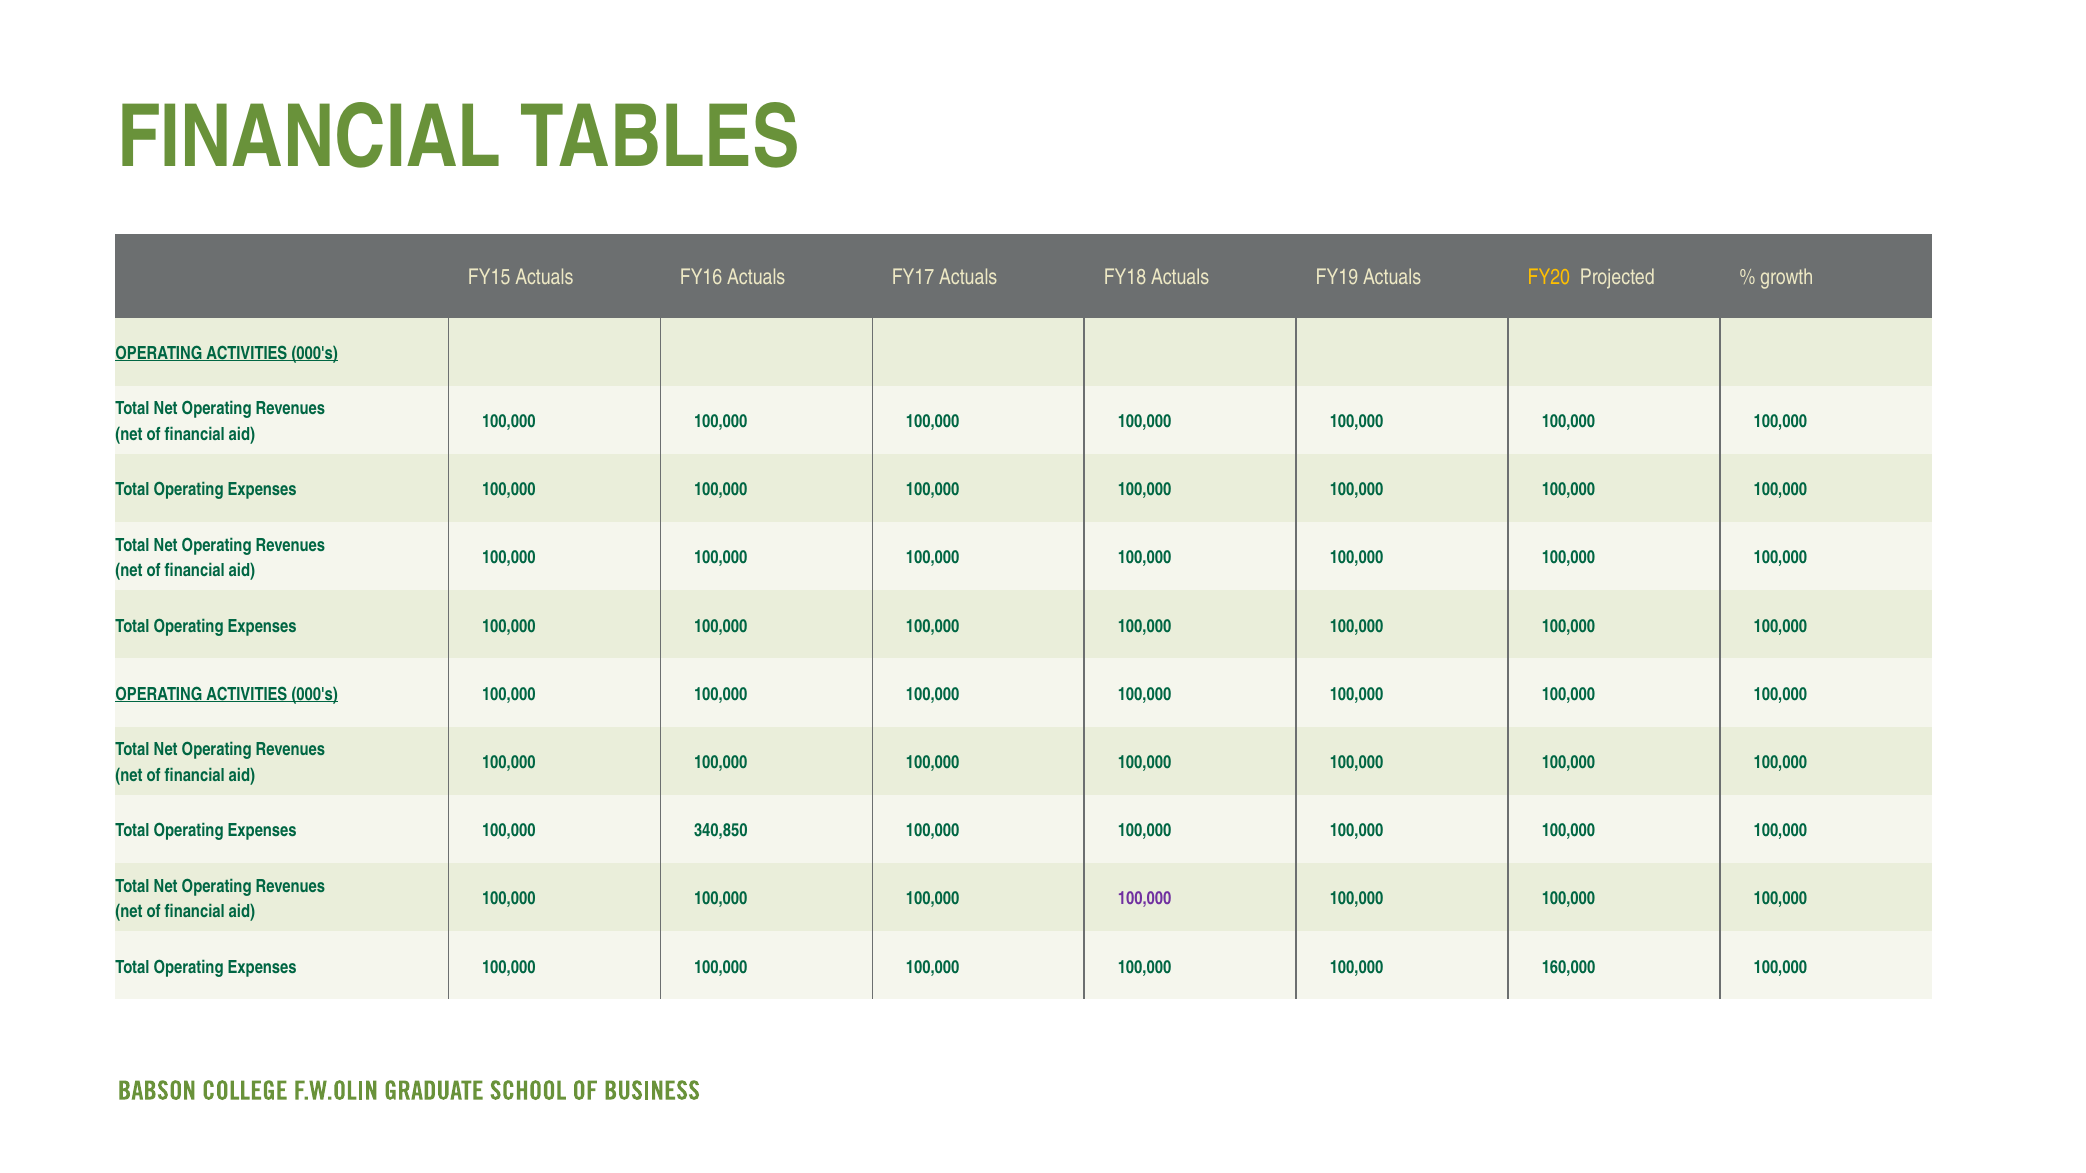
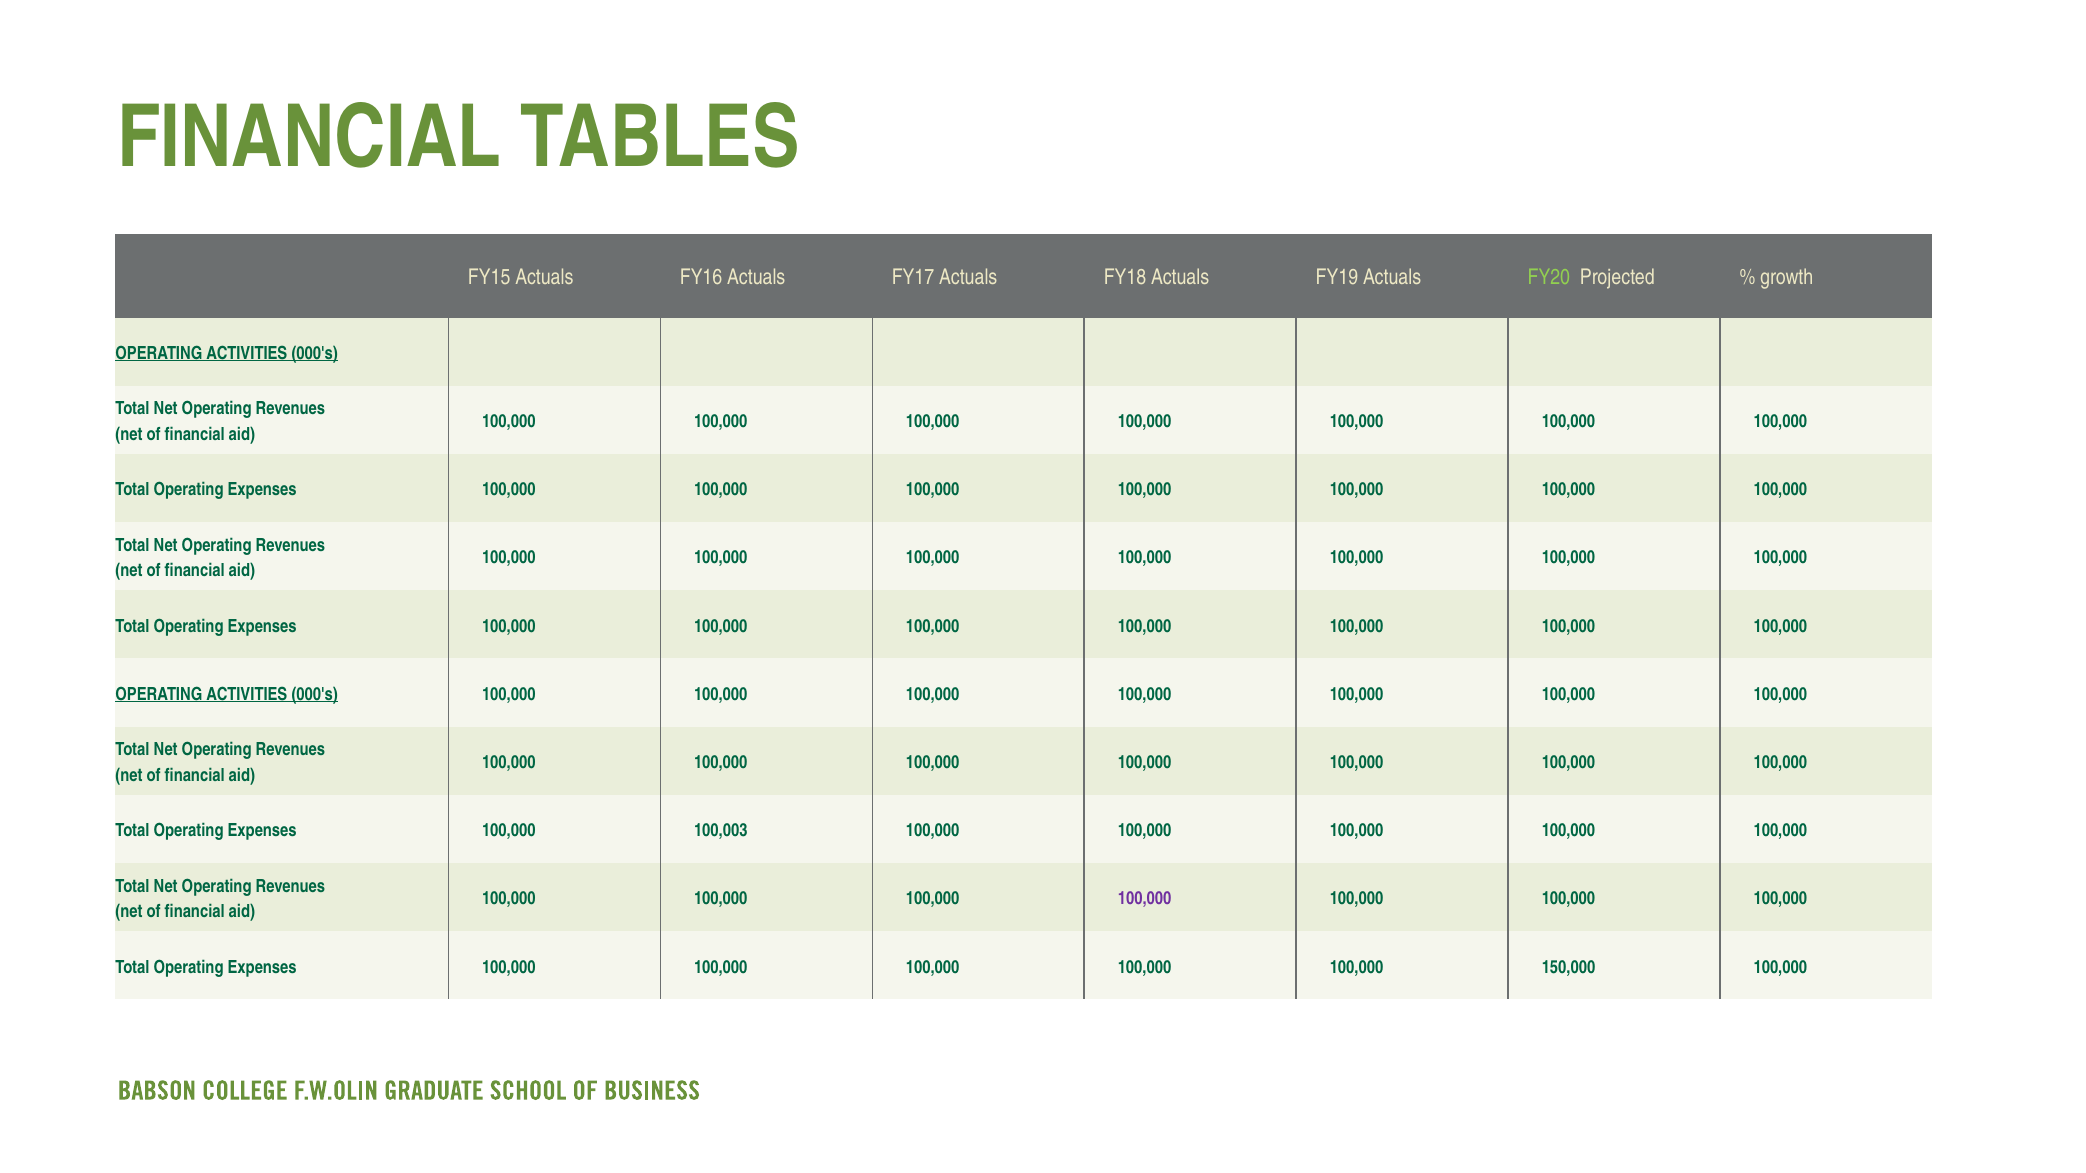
FY20 colour: yellow -> light green
340,850: 340,850 -> 100,003
160,000: 160,000 -> 150,000
